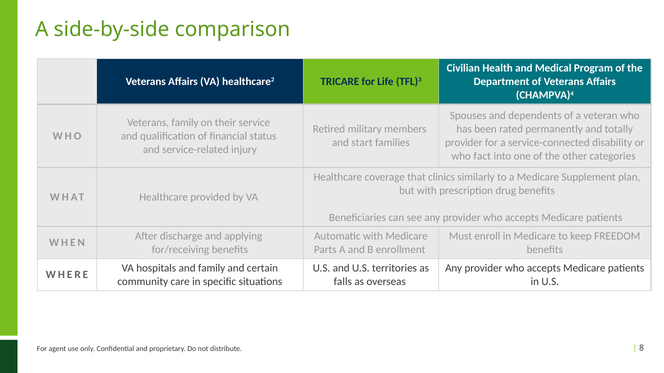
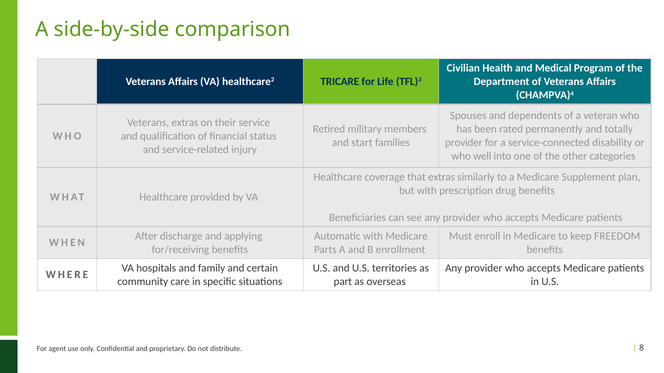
Veterans family: family -> extras
fact: fact -> well
that clinics: clinics -> extras
falls: falls -> part
